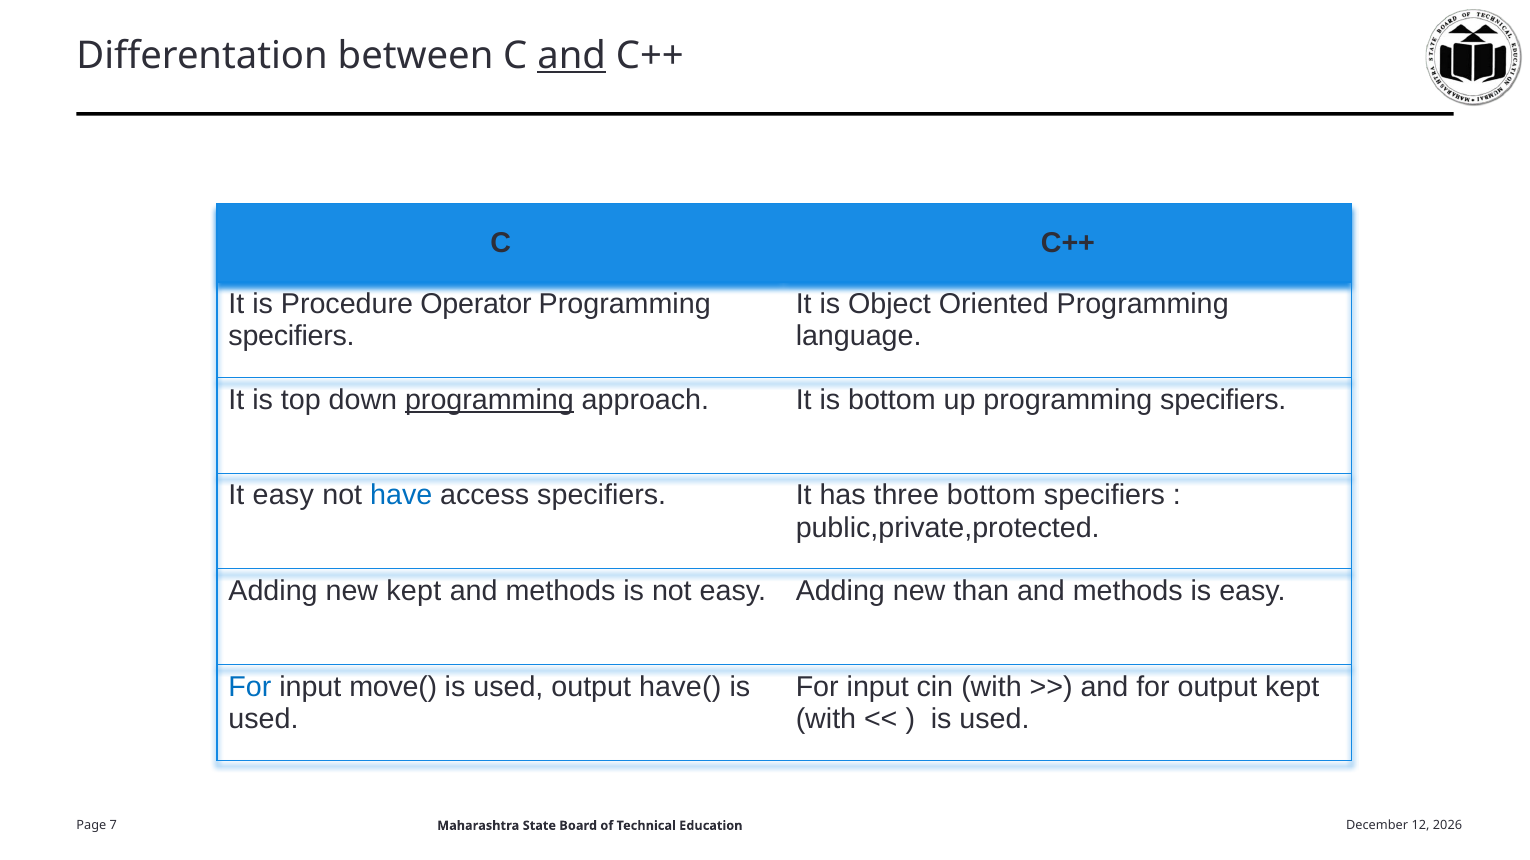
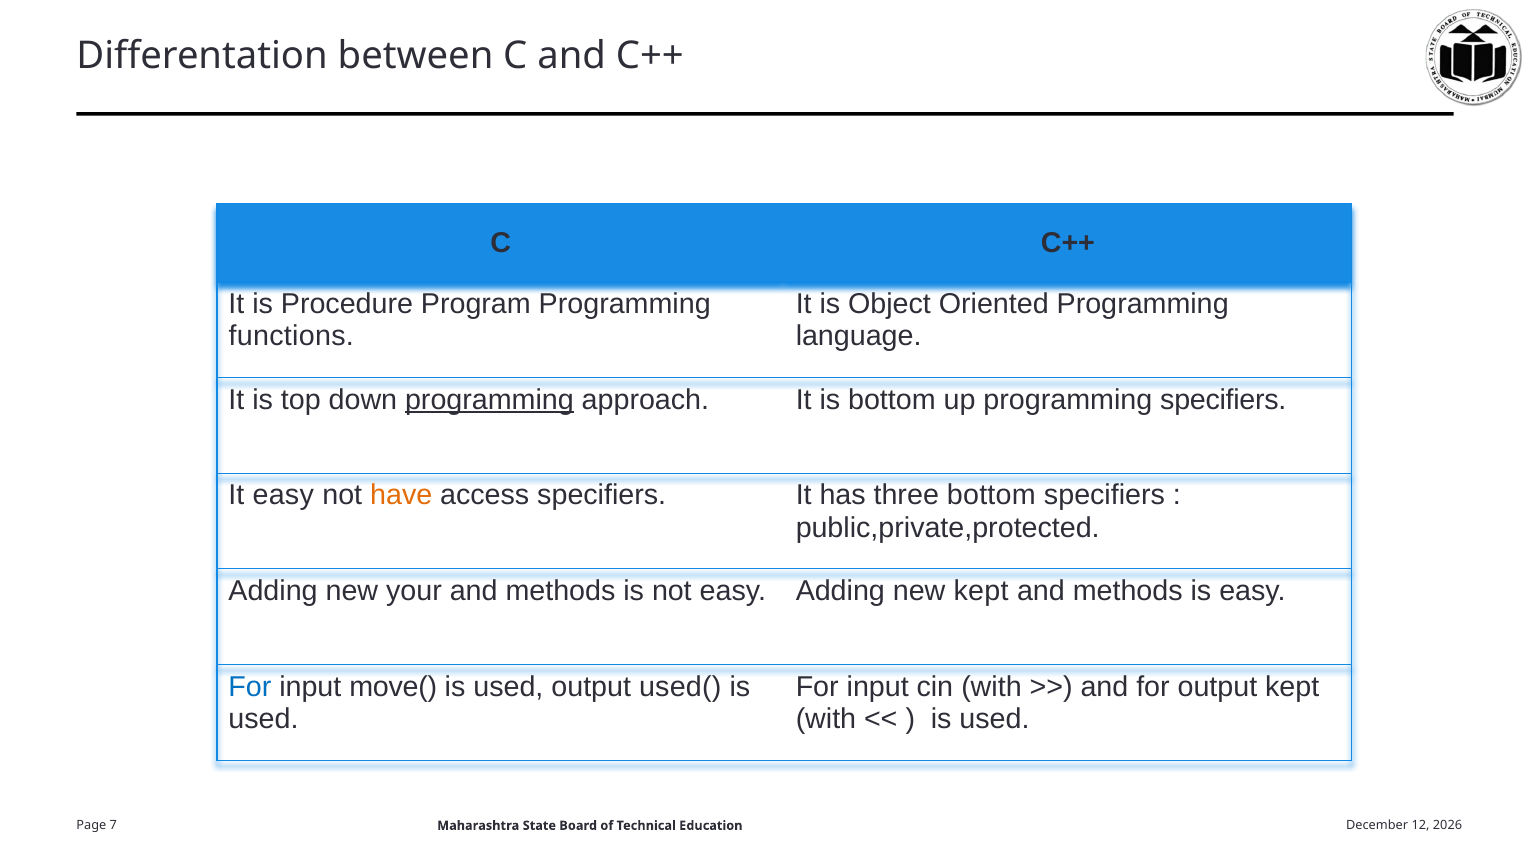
and at (572, 55) underline: present -> none
Operator: Operator -> Program
specifiers at (292, 336): specifiers -> functions
have colour: blue -> orange
new kept: kept -> your
new than: than -> kept
have(: have( -> used(
